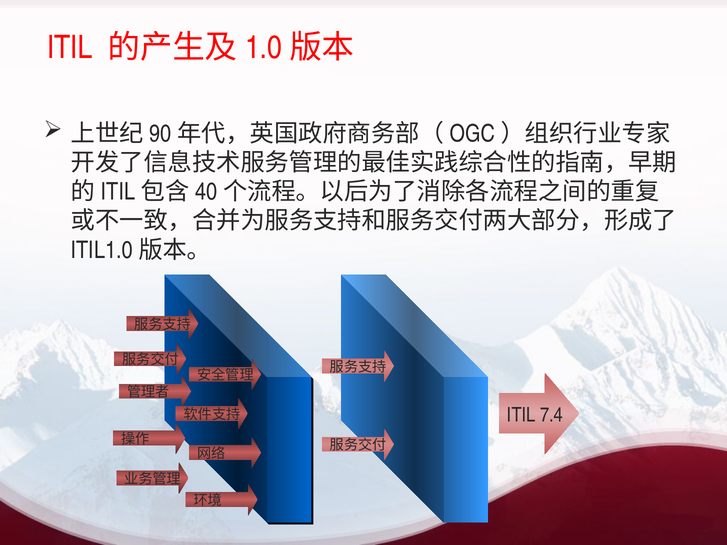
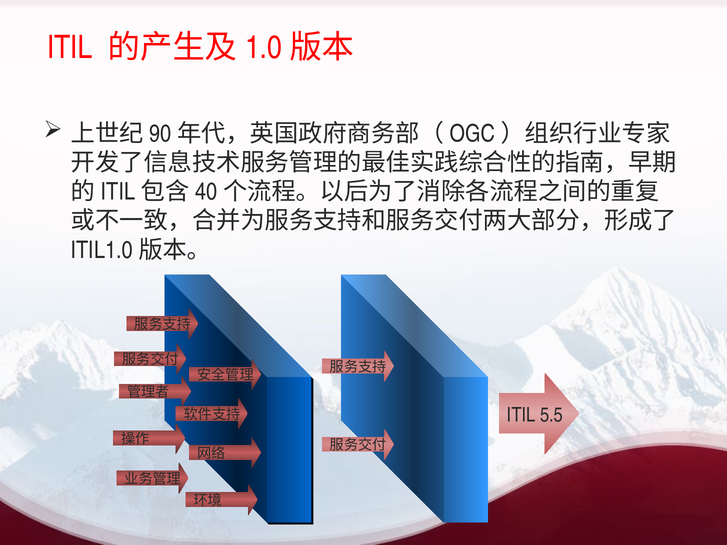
7.4: 7.4 -> 5.5
